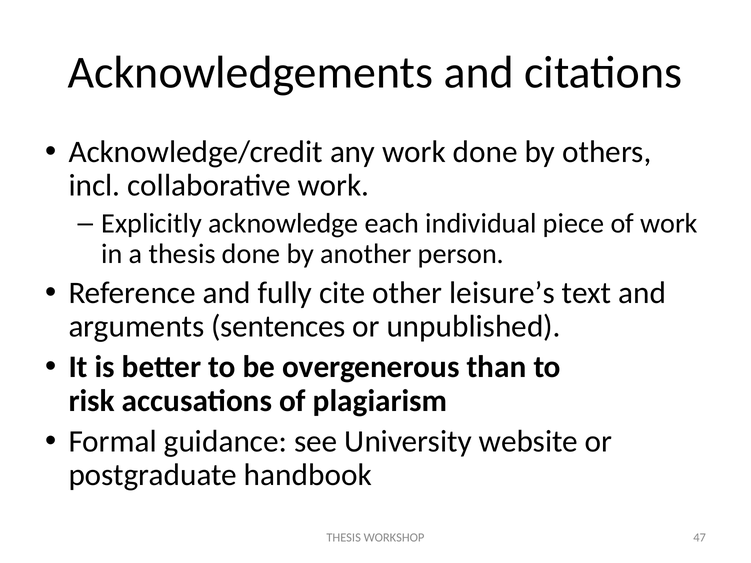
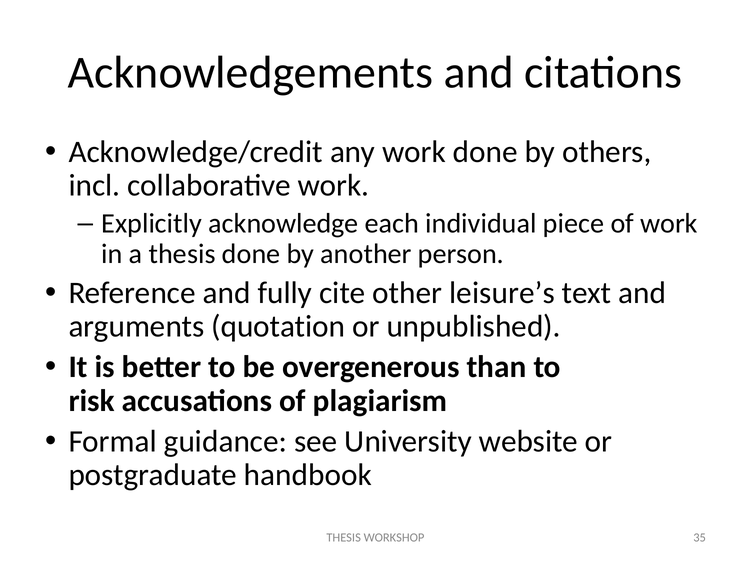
sentences: sentences -> quotation
47: 47 -> 35
